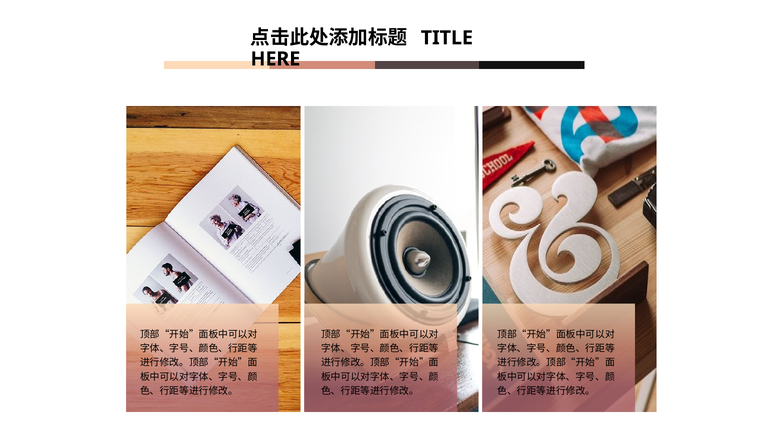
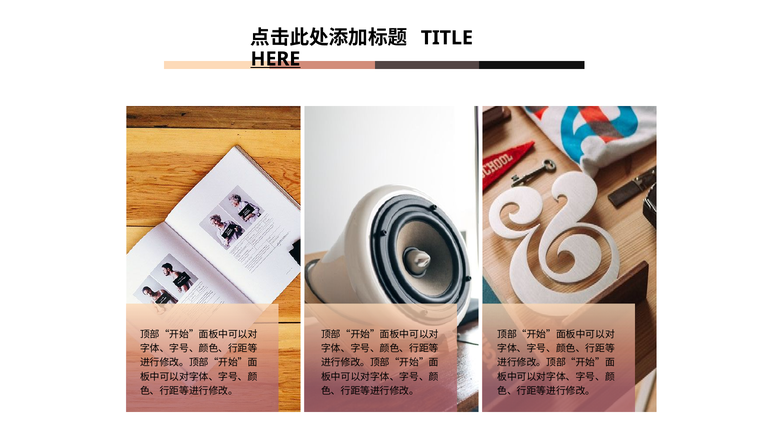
HERE underline: none -> present
